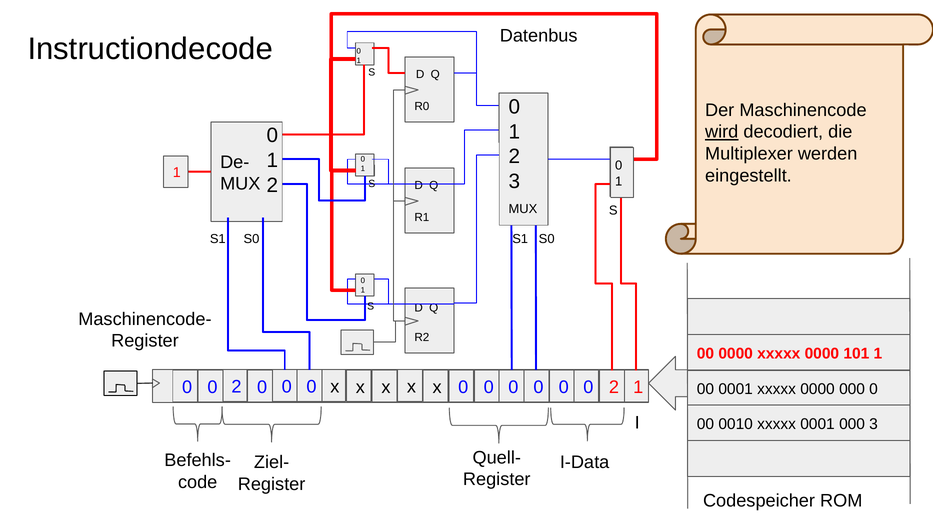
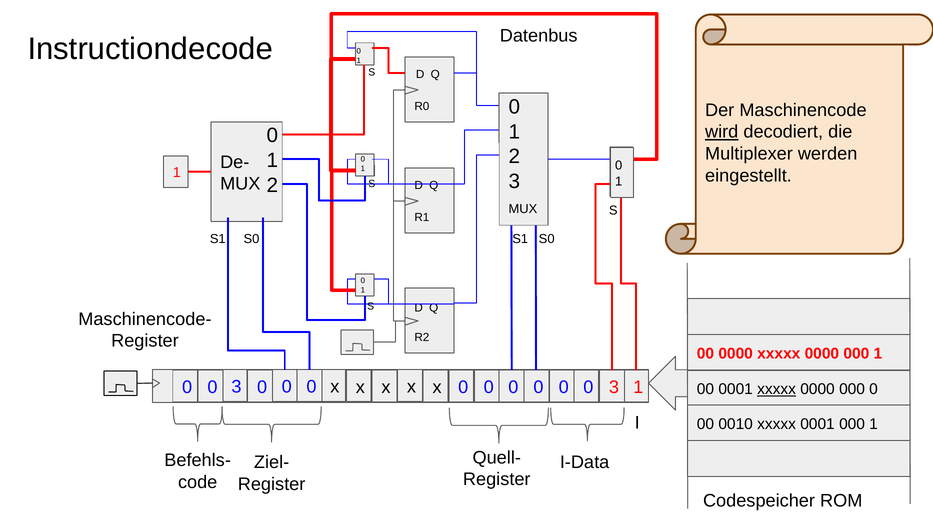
0000 xxxxx 0000 101: 101 -> 000
2 at (237, 387): 2 -> 3
0 0 2: 2 -> 3
xxxxx at (777, 389) underline: none -> present
0001 000 3: 3 -> 1
